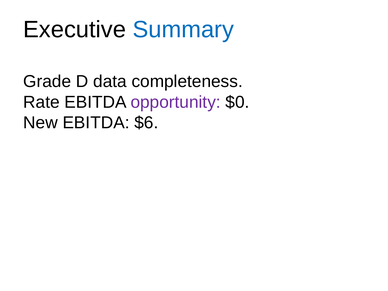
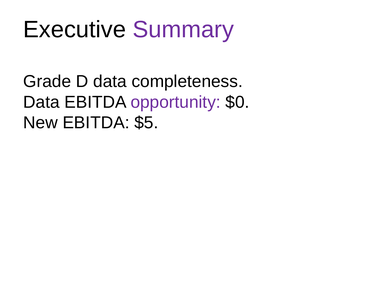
Summary colour: blue -> purple
Rate at (41, 102): Rate -> Data
$6: $6 -> $5
